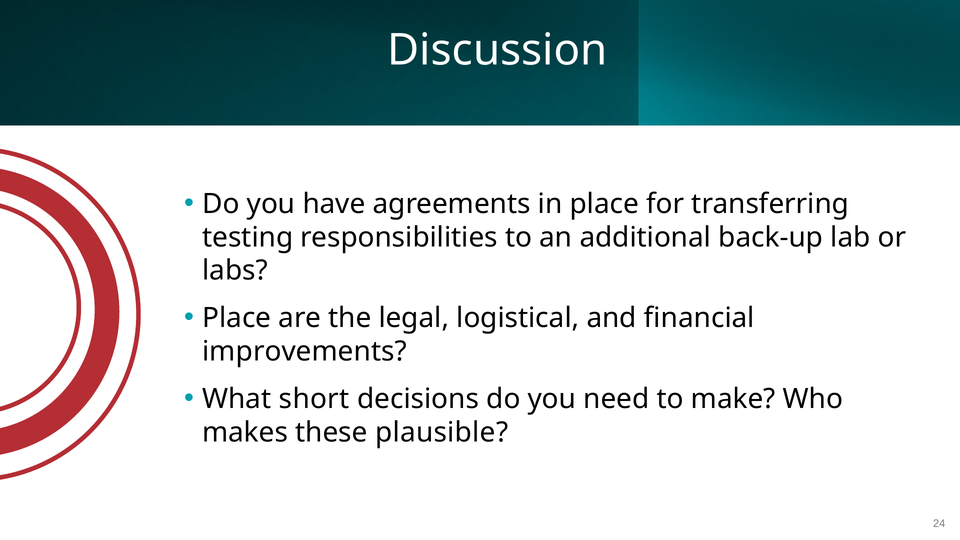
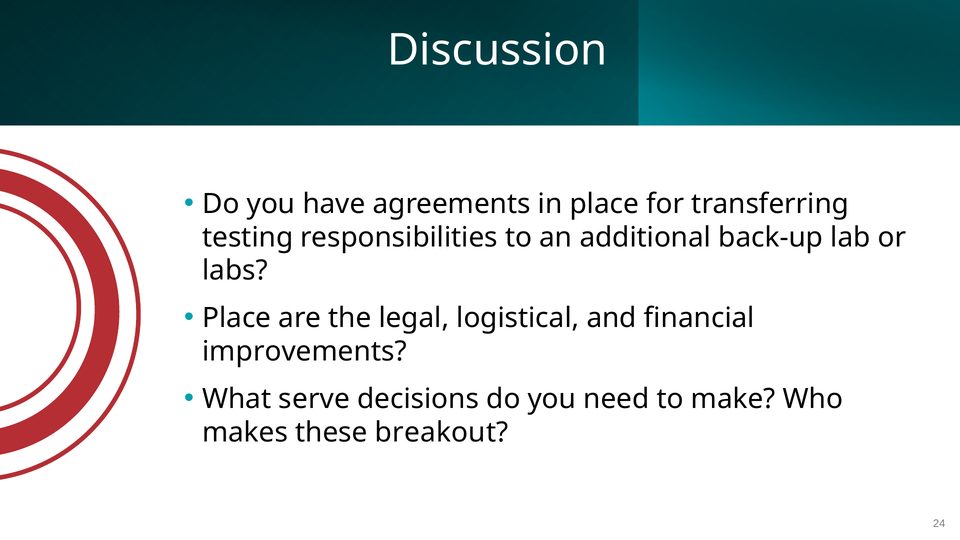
short: short -> serve
plausible: plausible -> breakout
